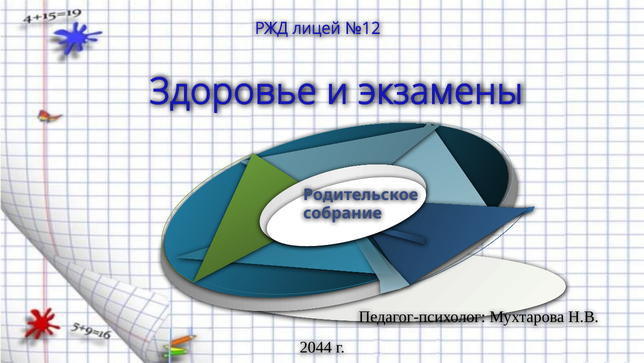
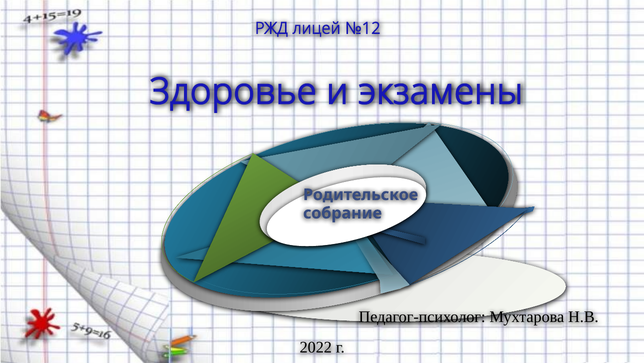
2044: 2044 -> 2022
